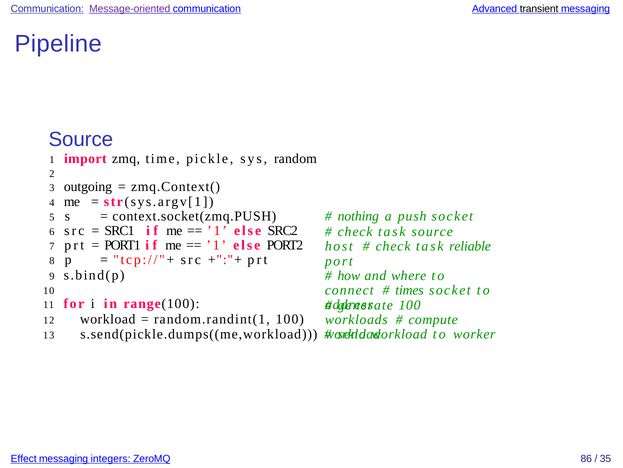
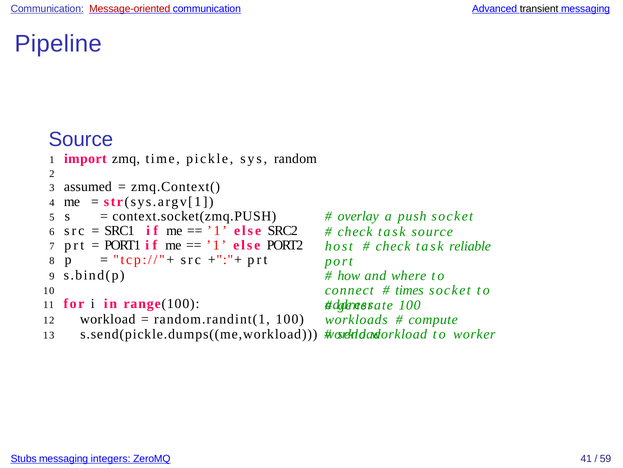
Message-oriented colour: purple -> red
outgoing: outgoing -> assumed
nothing: nothing -> overlay
Effect: Effect -> Stubs
86: 86 -> 41
35: 35 -> 59
